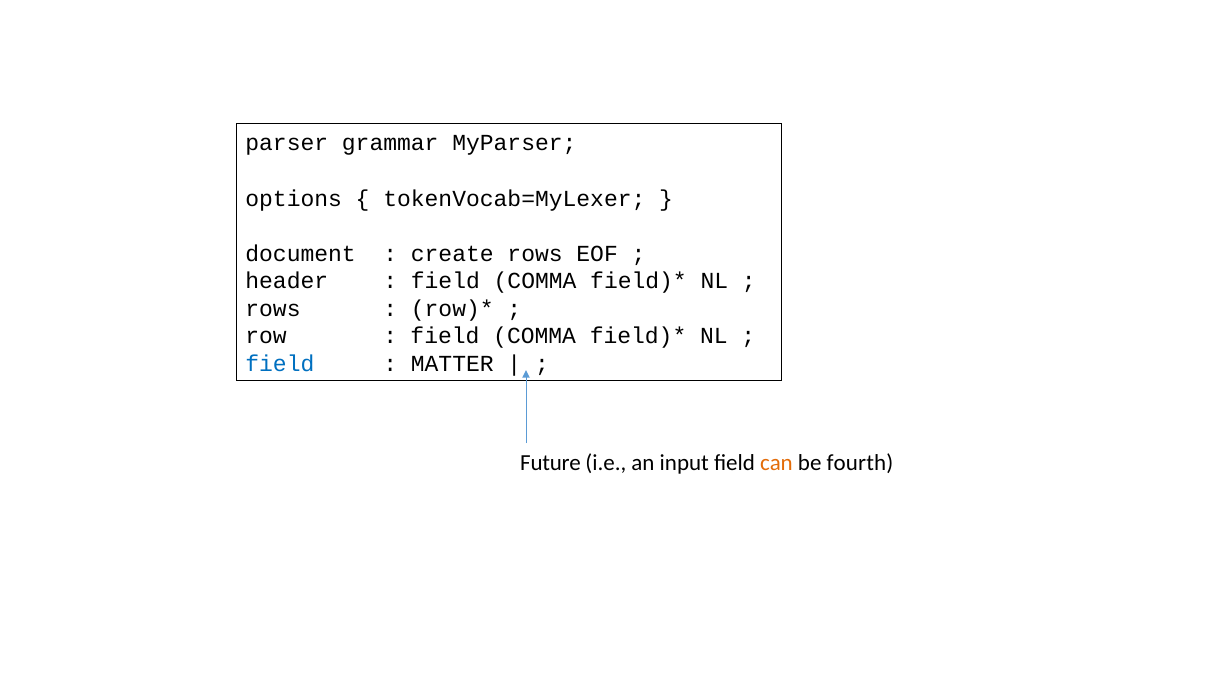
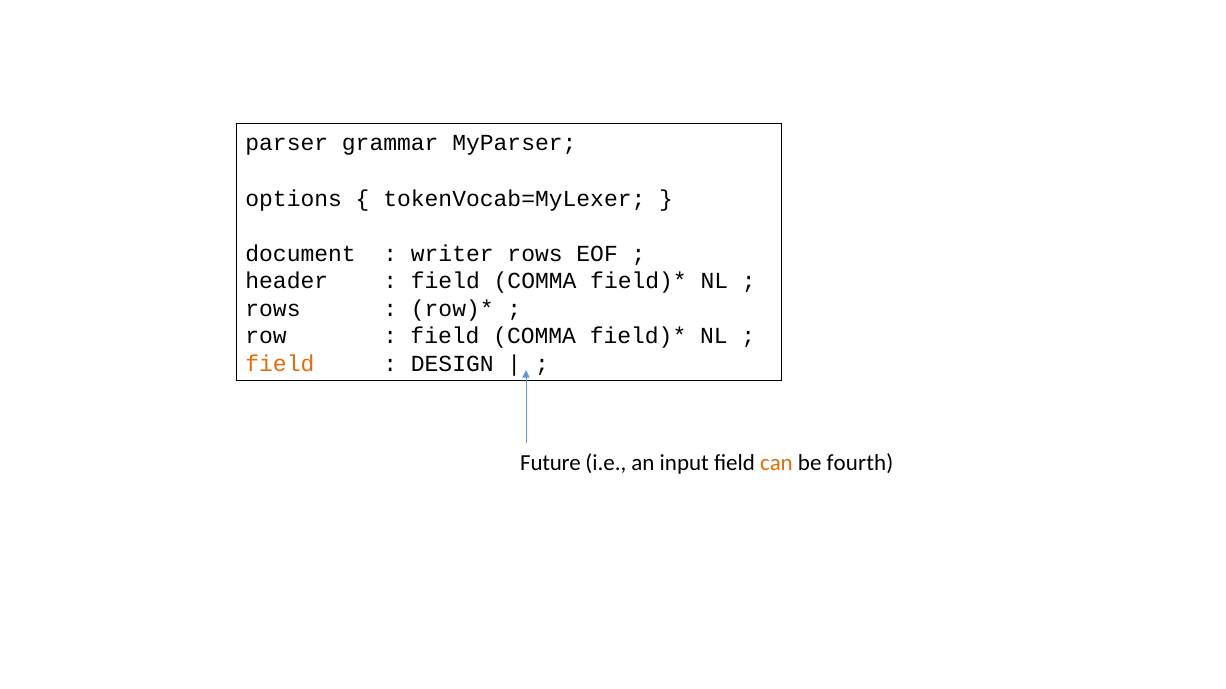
create: create -> writer
field at (280, 364) colour: blue -> orange
MATTER: MATTER -> DESIGN
